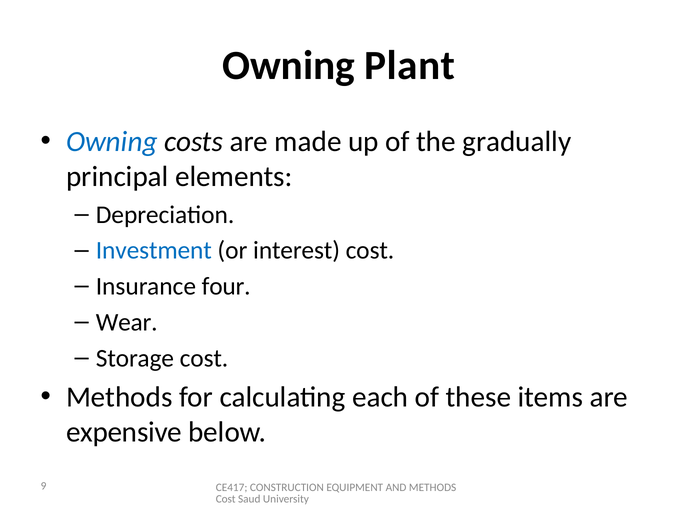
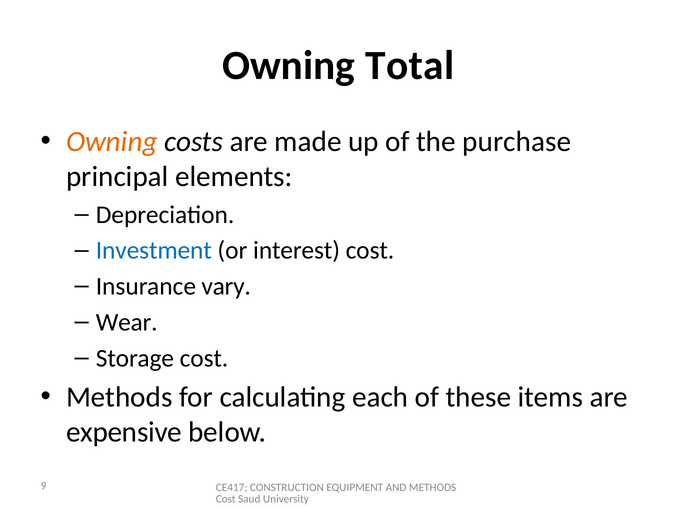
Plant: Plant -> Total
Owning at (112, 142) colour: blue -> orange
gradually: gradually -> purchase
four: four -> vary
